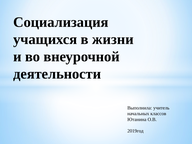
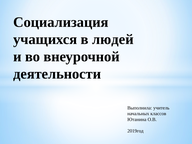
жизни: жизни -> людей
